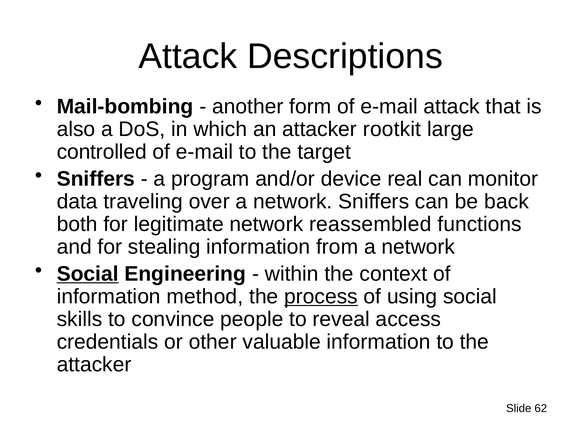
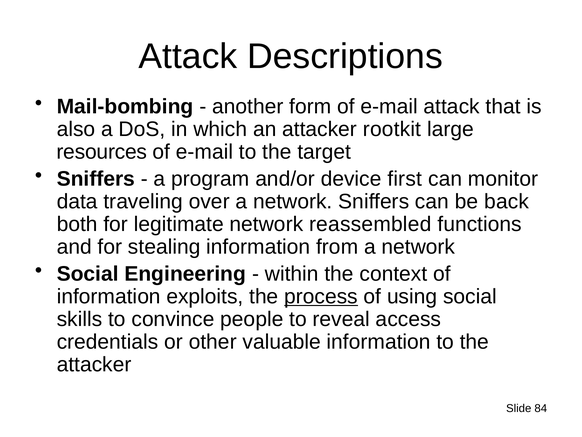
controlled: controlled -> resources
real: real -> first
Social at (88, 273) underline: present -> none
method: method -> exploits
62: 62 -> 84
